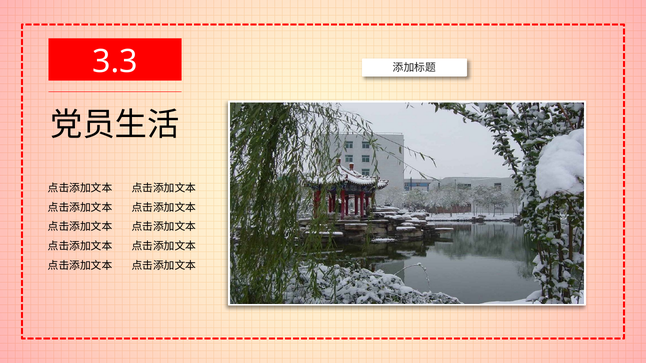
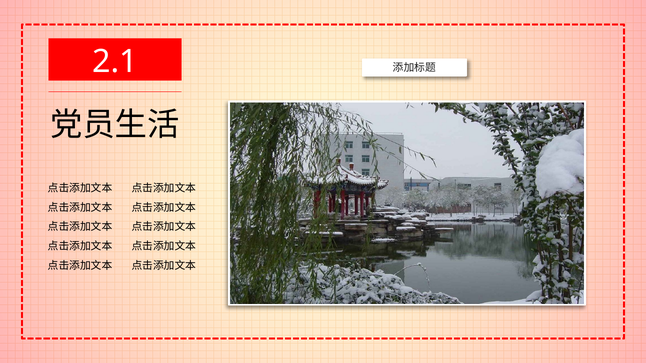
3.3: 3.3 -> 2.1
